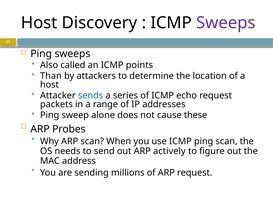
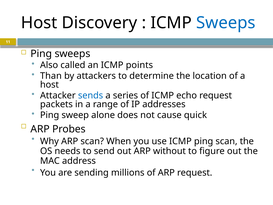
Sweeps at (226, 23) colour: purple -> blue
these: these -> quick
actively: actively -> without
